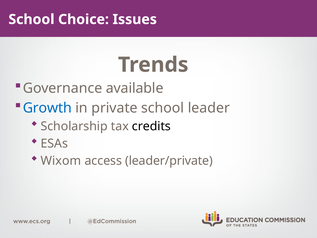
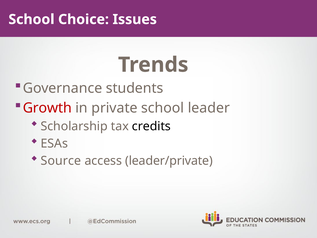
available: available -> students
Growth colour: blue -> red
Wixom: Wixom -> Source
